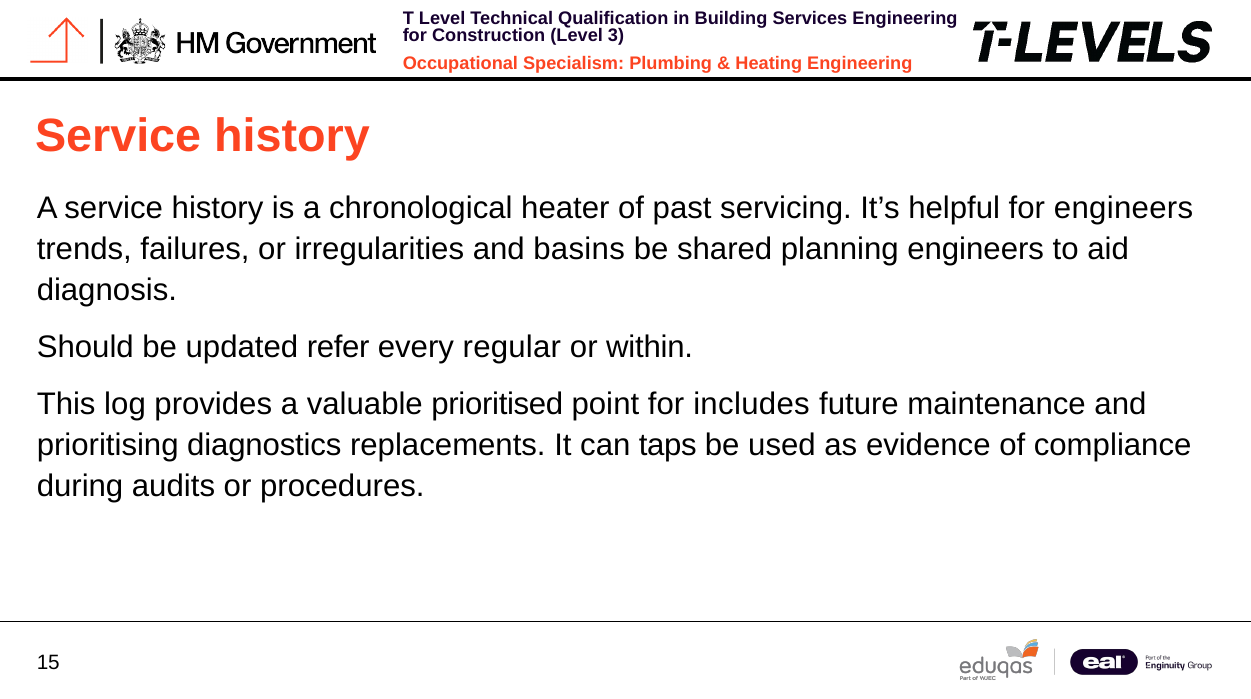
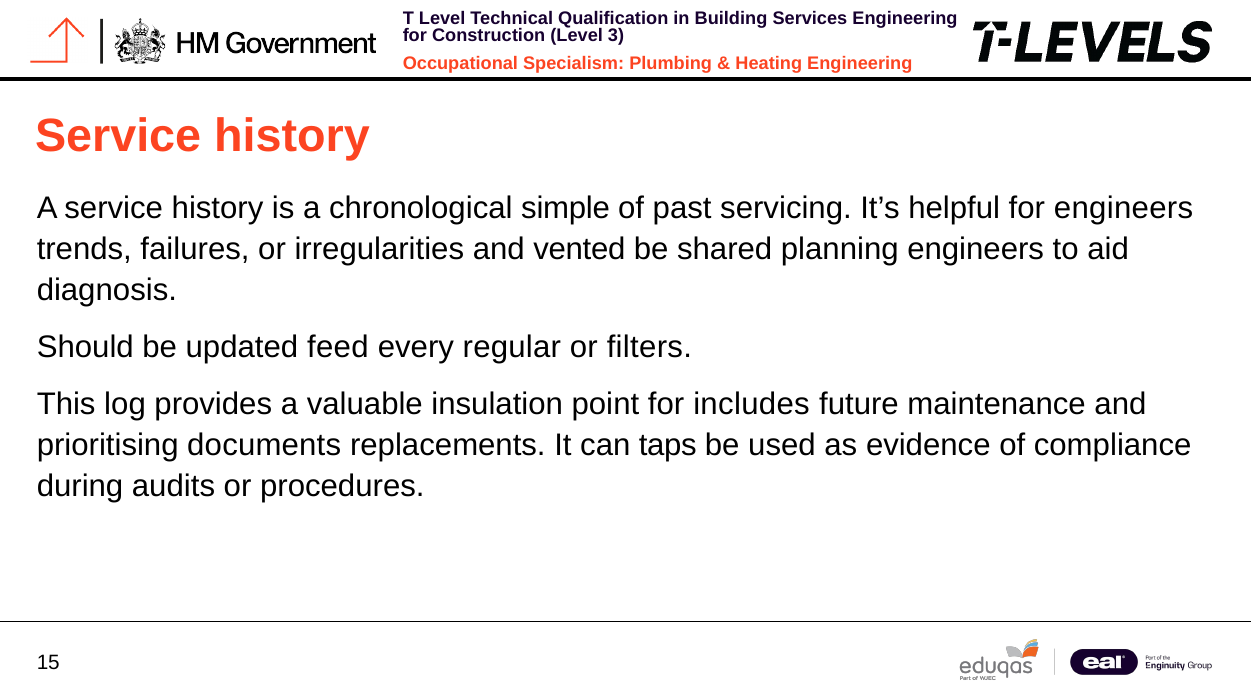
heater: heater -> simple
basins: basins -> vented
refer: refer -> feed
within: within -> filters
prioritised: prioritised -> insulation
diagnostics: diagnostics -> documents
